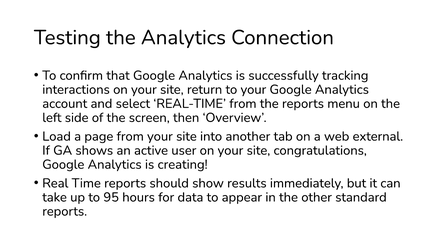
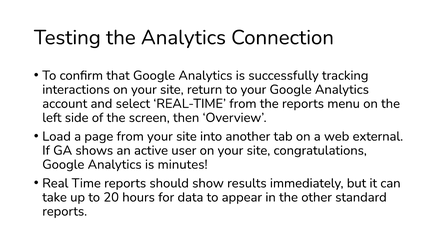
creating: creating -> minutes
95: 95 -> 20
